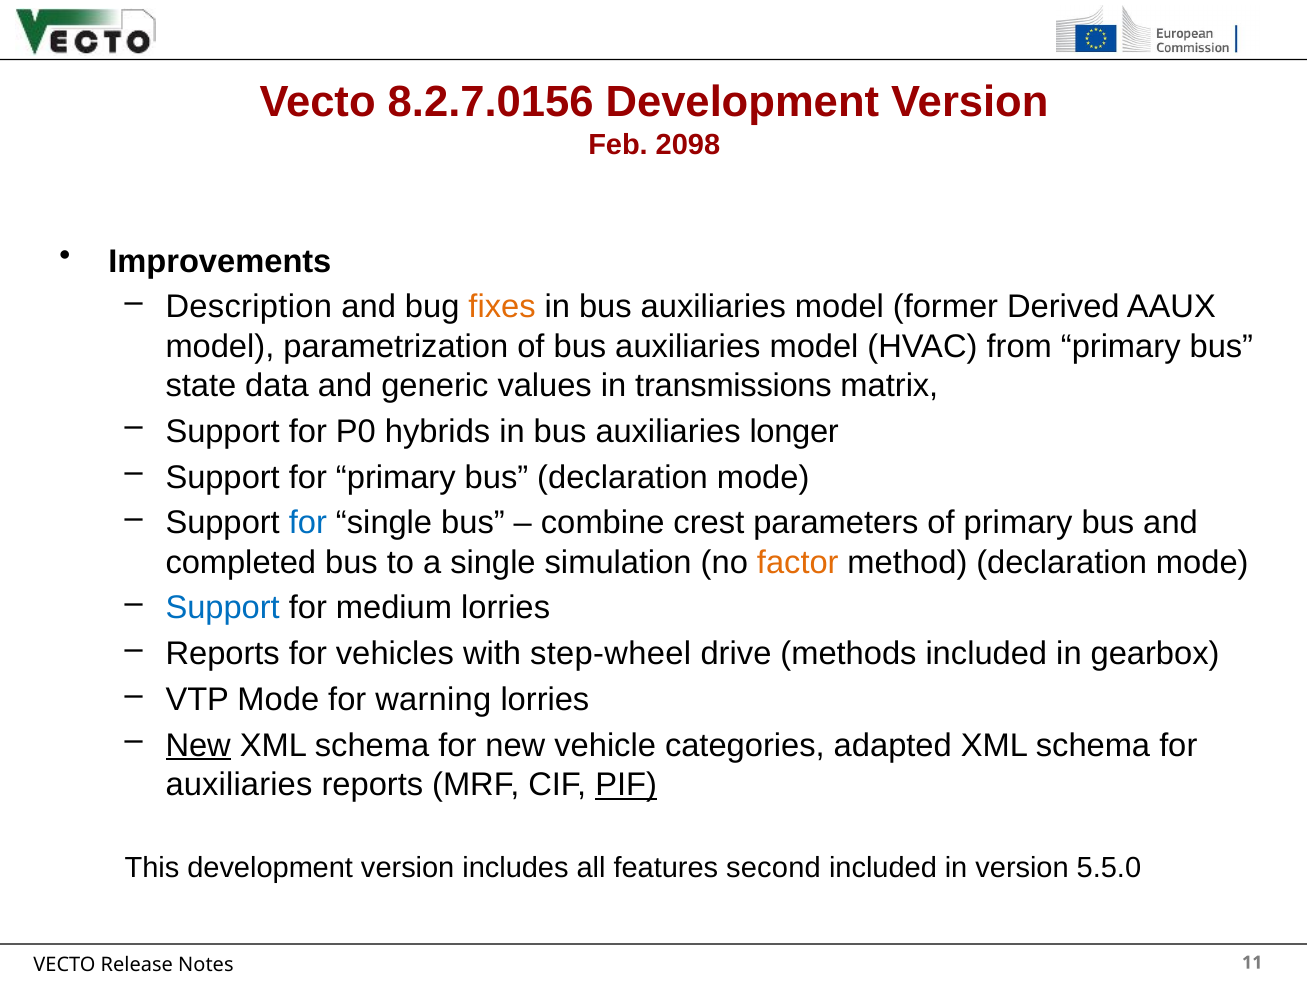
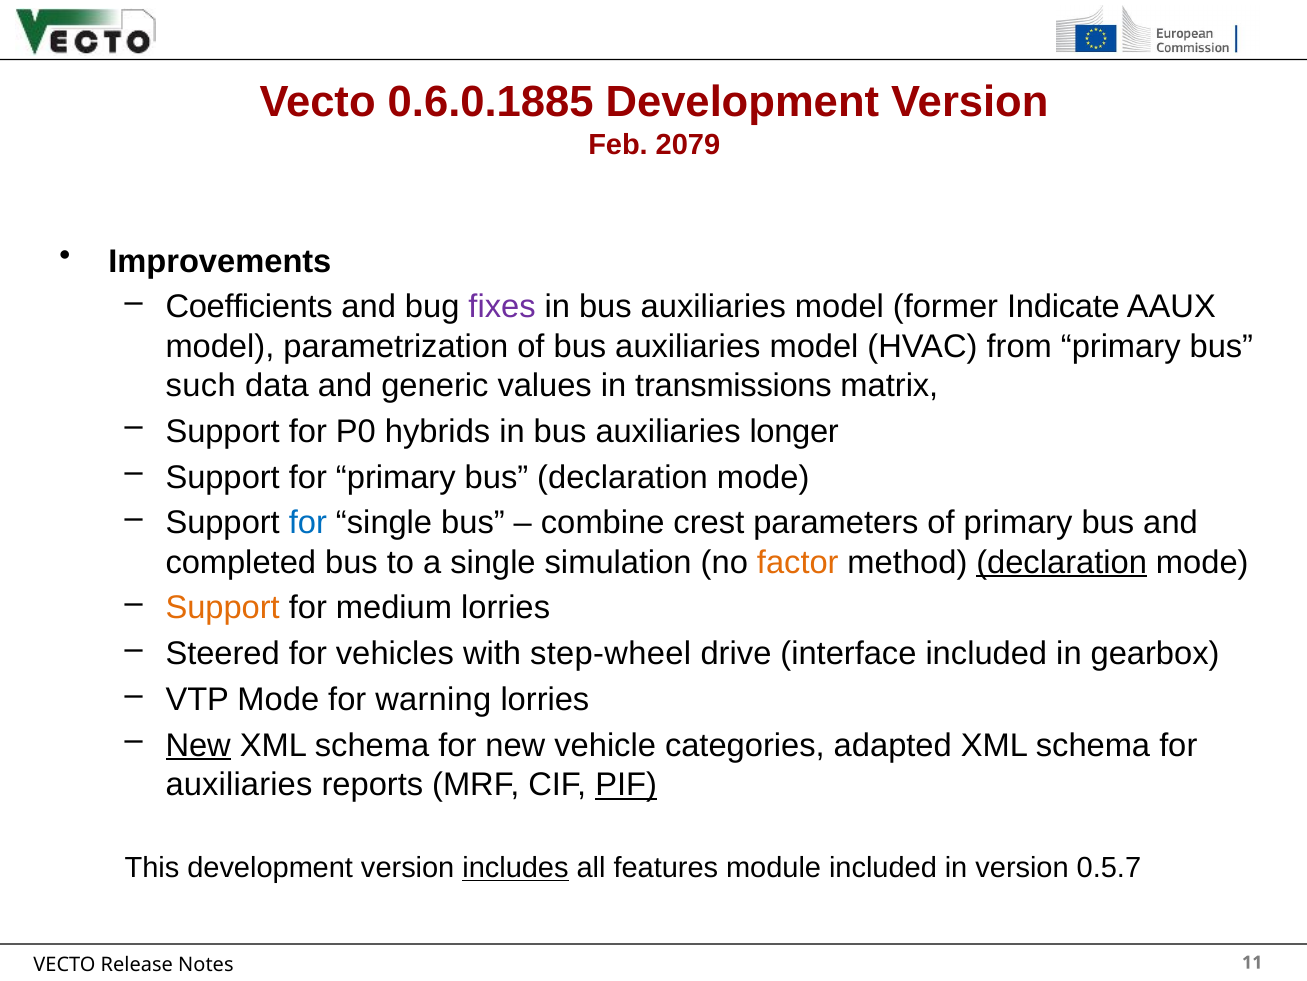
8.2.7.0156: 8.2.7.0156 -> 0.6.0.1885
2098: 2098 -> 2079
Description: Description -> Coefficients
fixes colour: orange -> purple
Derived: Derived -> Indicate
state: state -> such
declaration at (1062, 562) underline: none -> present
Support at (223, 608) colour: blue -> orange
Reports at (223, 653): Reports -> Steered
methods: methods -> interface
includes underline: none -> present
second: second -> module
5.5.0: 5.5.0 -> 0.5.7
